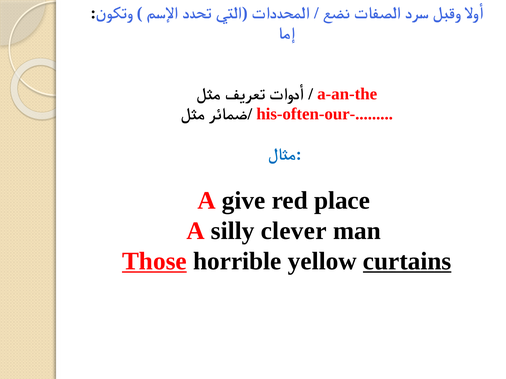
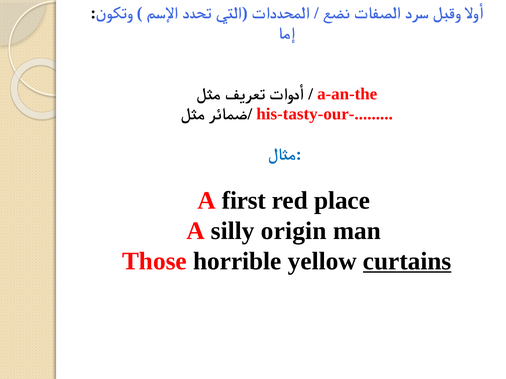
his-often-our-: his-often-our- -> his-tasty-our-
give: give -> first
clever: clever -> origin
Those underline: present -> none
